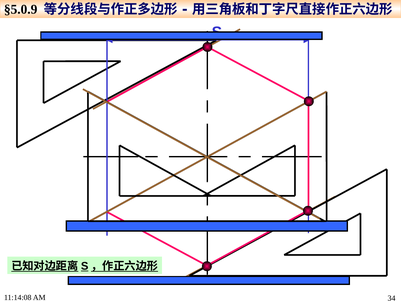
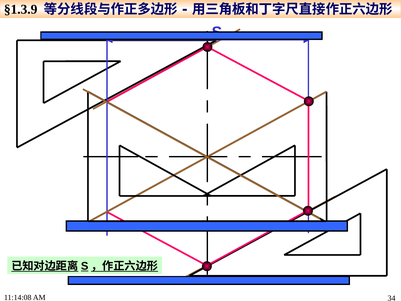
§5.0.9: §5.0.9 -> §1.3.9
